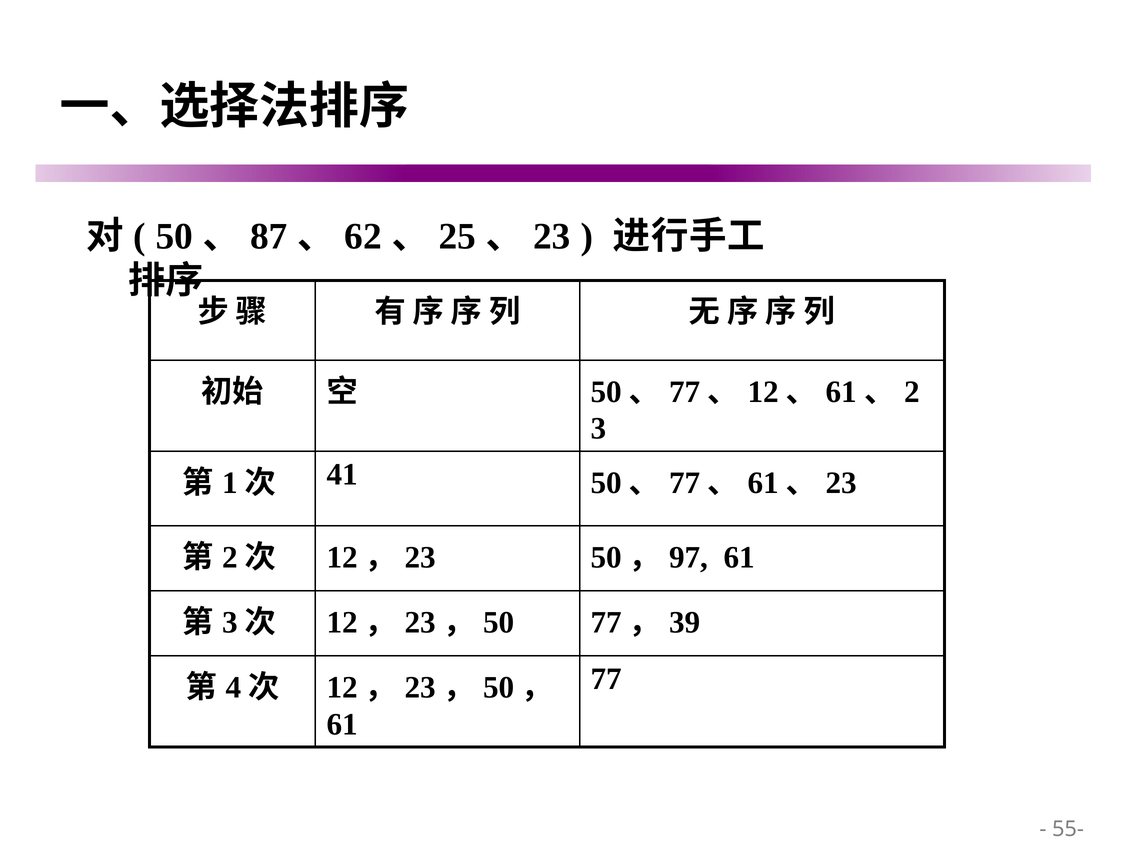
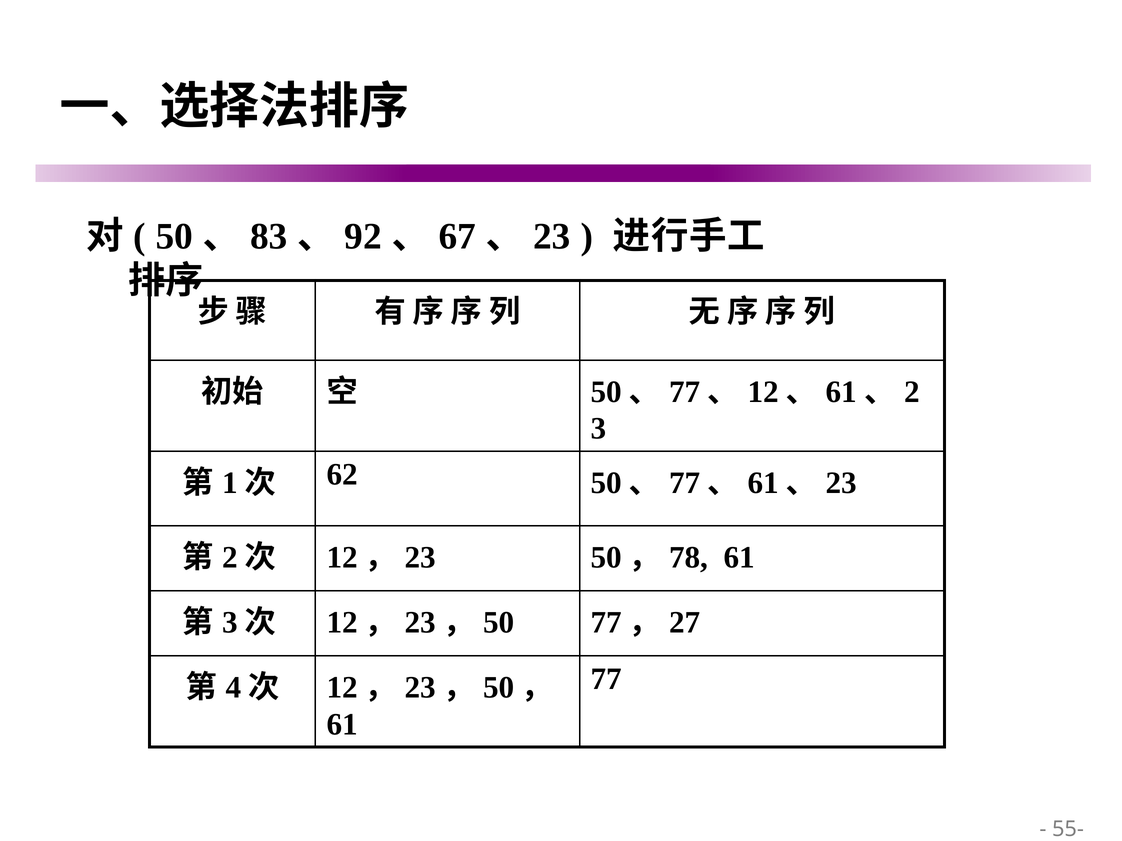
87: 87 -> 83
62: 62 -> 92
25: 25 -> 67
41: 41 -> 62
97: 97 -> 78
39: 39 -> 27
